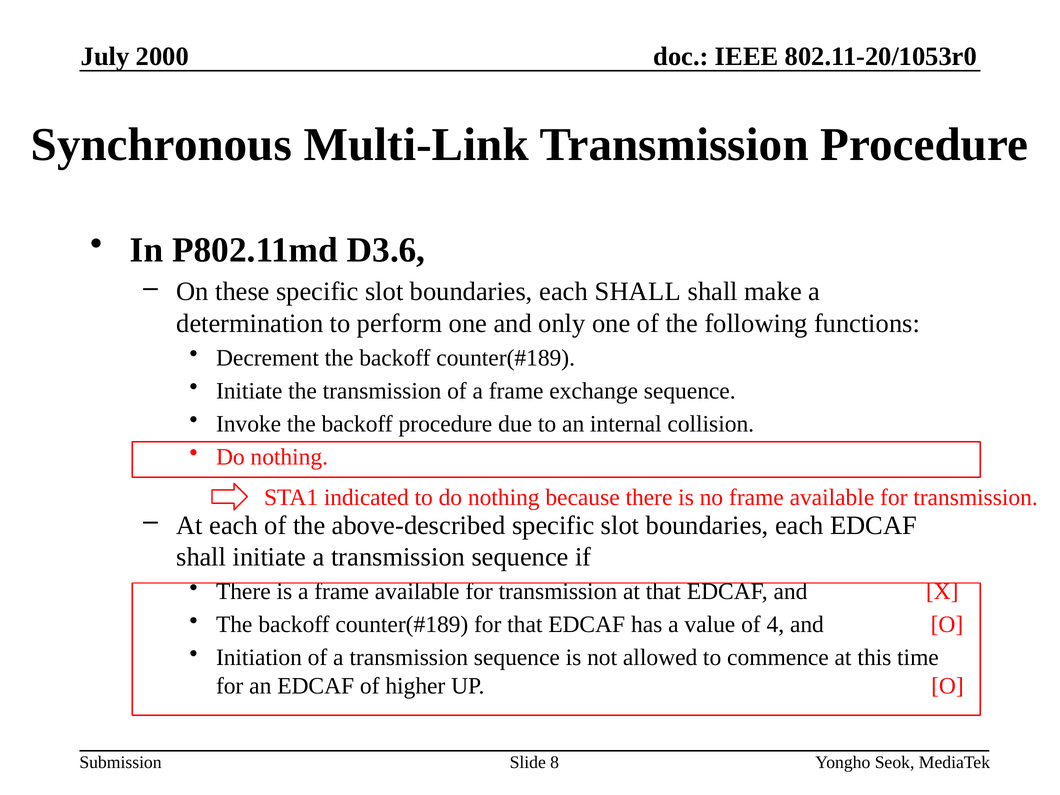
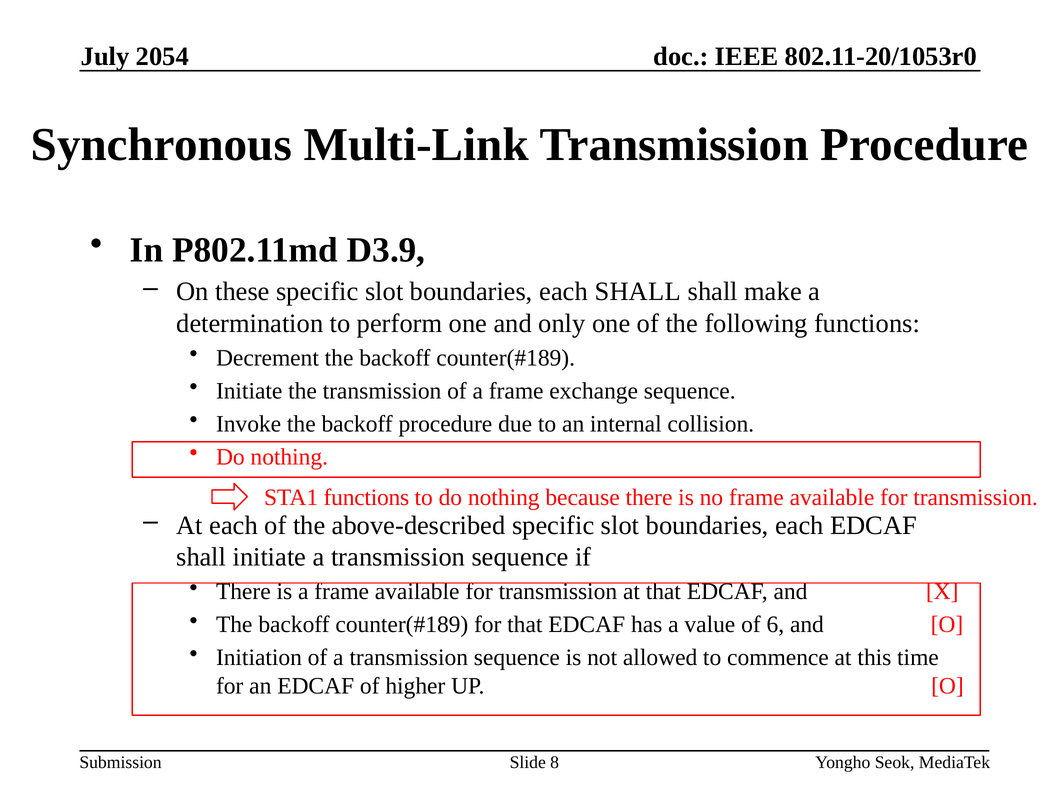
2000: 2000 -> 2054
D3.6: D3.6 -> D3.9
STA1 indicated: indicated -> functions
4: 4 -> 6
